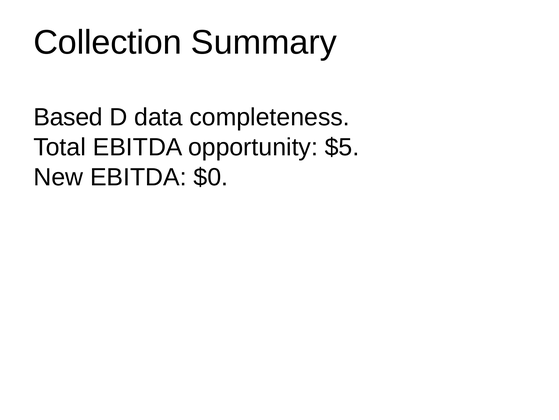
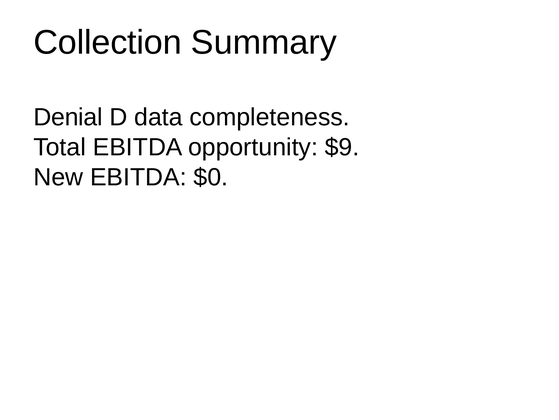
Based: Based -> Denial
$5: $5 -> $9
